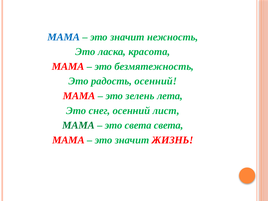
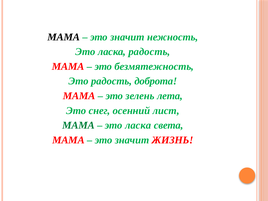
МАМА at (64, 37) colour: blue -> black
ласка красота: красота -> радость
радость осенний: осенний -> доброта
света at (138, 125): света -> ласка
